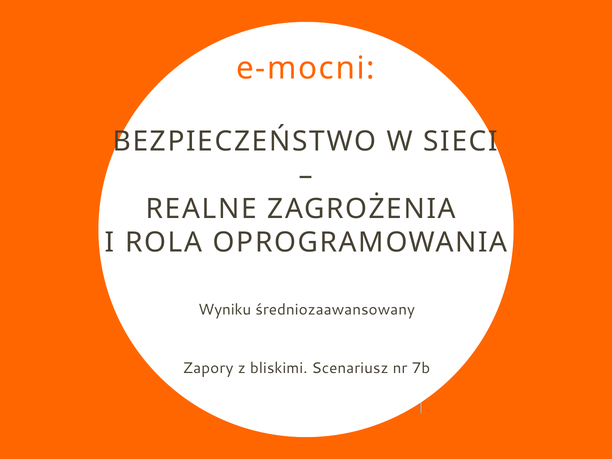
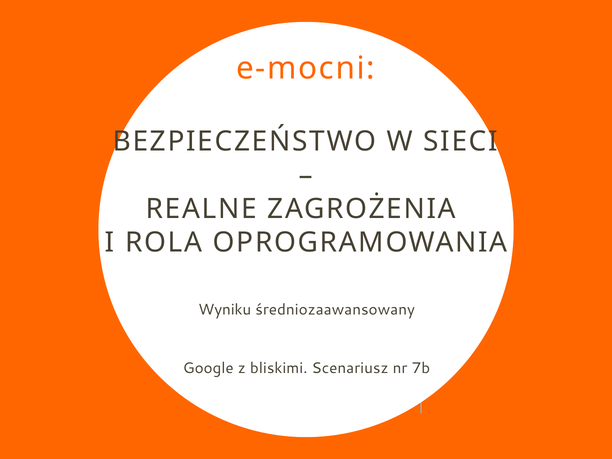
Zapory: Zapory -> Google
